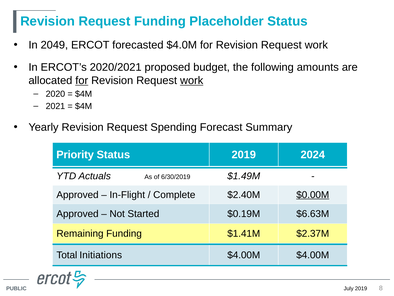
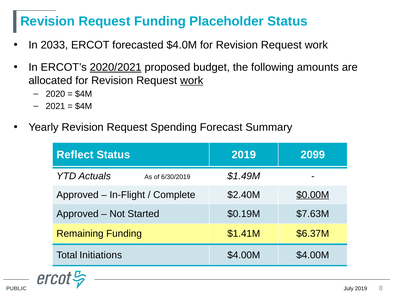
2049: 2049 -> 2033
2020/2021 underline: none -> present
for at (82, 80) underline: present -> none
Priority: Priority -> Reflect
2024: 2024 -> 2099
$6.63M: $6.63M -> $7.63M
$2.37M: $2.37M -> $6.37M
